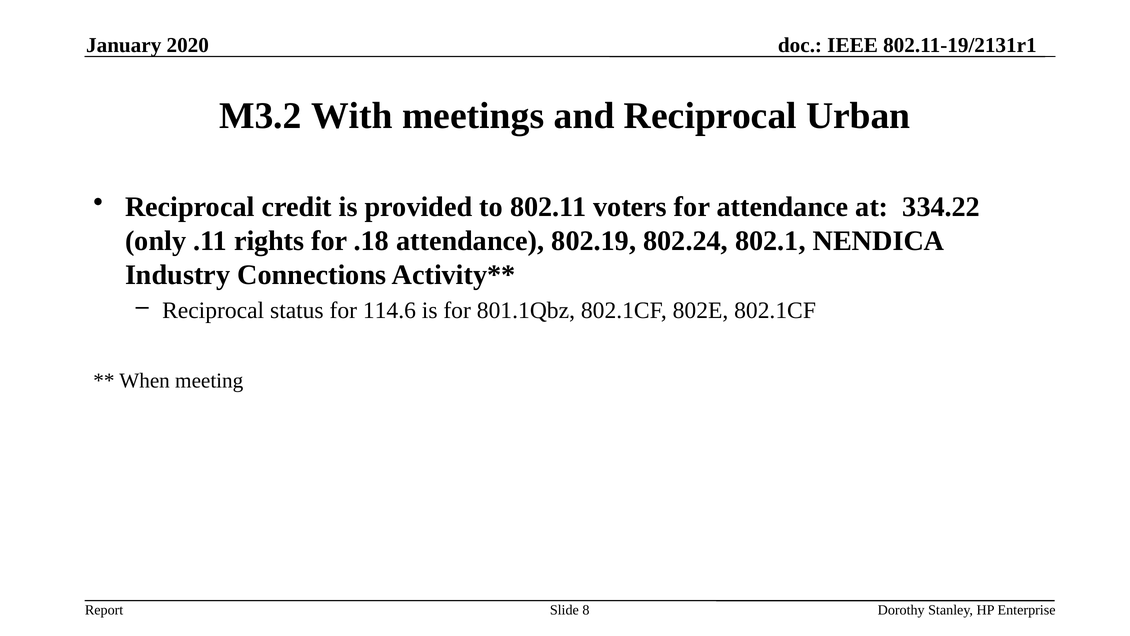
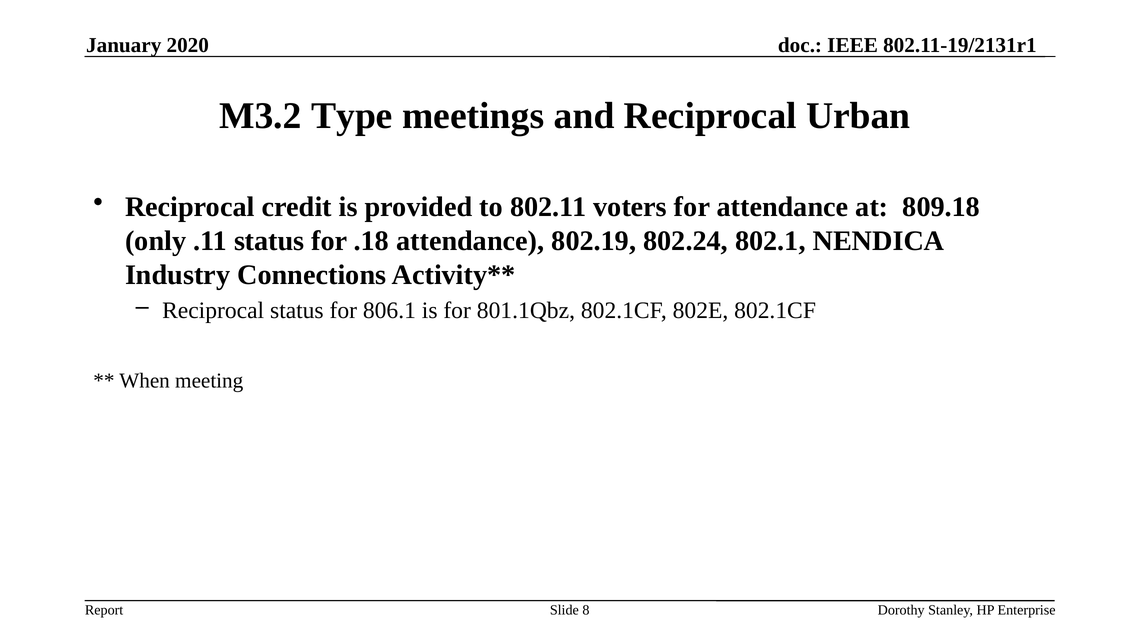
With: With -> Type
334.22: 334.22 -> 809.18
.11 rights: rights -> status
114.6: 114.6 -> 806.1
